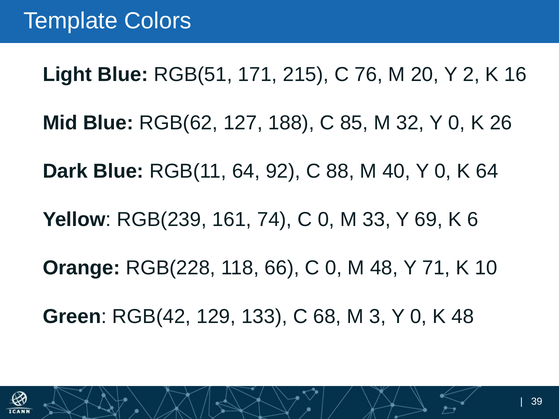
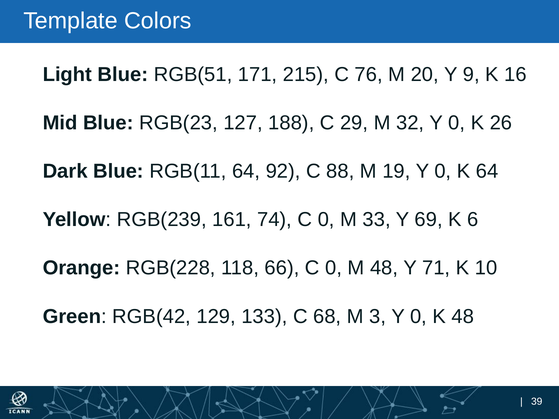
2: 2 -> 9
RGB(62: RGB(62 -> RGB(23
85: 85 -> 29
40: 40 -> 19
